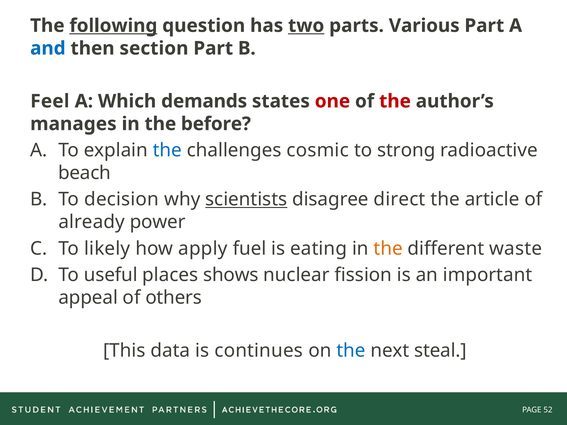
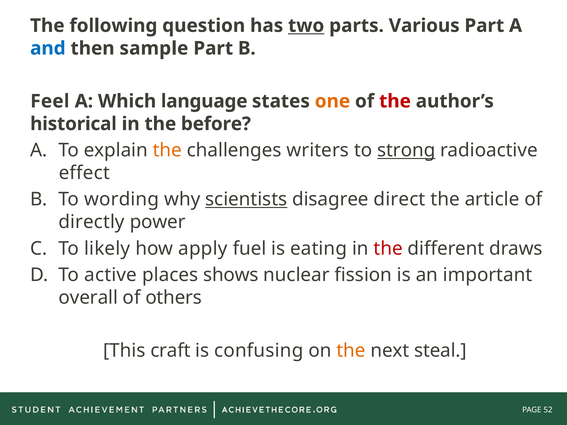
following underline: present -> none
section: section -> sample
demands: demands -> language
one colour: red -> orange
manages: manages -> historical
the at (167, 150) colour: blue -> orange
cosmic: cosmic -> writers
strong underline: none -> present
beach: beach -> effect
decision: decision -> wording
already: already -> directly
the at (388, 249) colour: orange -> red
waste: waste -> draws
useful: useful -> active
appeal: appeal -> overall
data: data -> craft
continues: continues -> confusing
the at (351, 351) colour: blue -> orange
